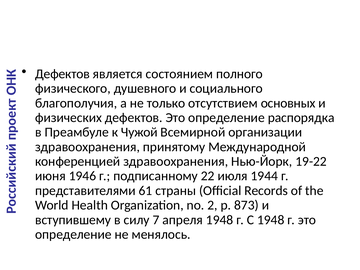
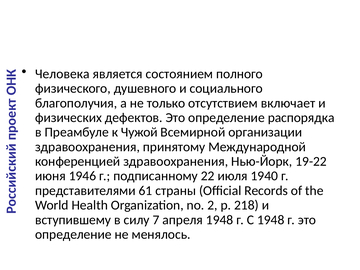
Дефектов at (62, 74): Дефектов -> Человека
основных: основных -> включает
1944: 1944 -> 1940
873: 873 -> 218
